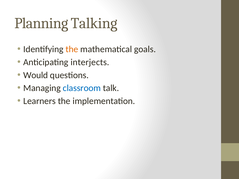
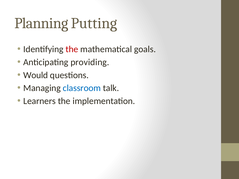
Talking: Talking -> Putting
the at (72, 49) colour: orange -> red
interjects: interjects -> providing
